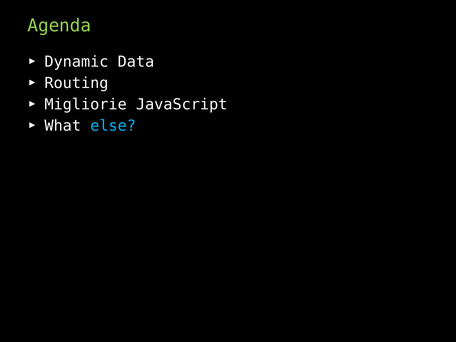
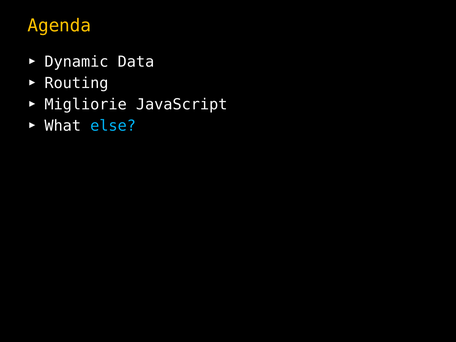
Agenda colour: light green -> yellow
